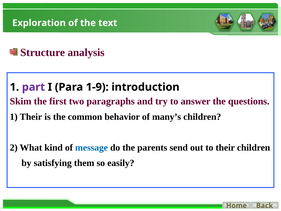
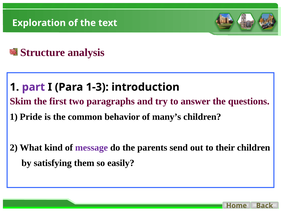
1-9: 1-9 -> 1-3
1 Their: Their -> Pride
message colour: blue -> purple
